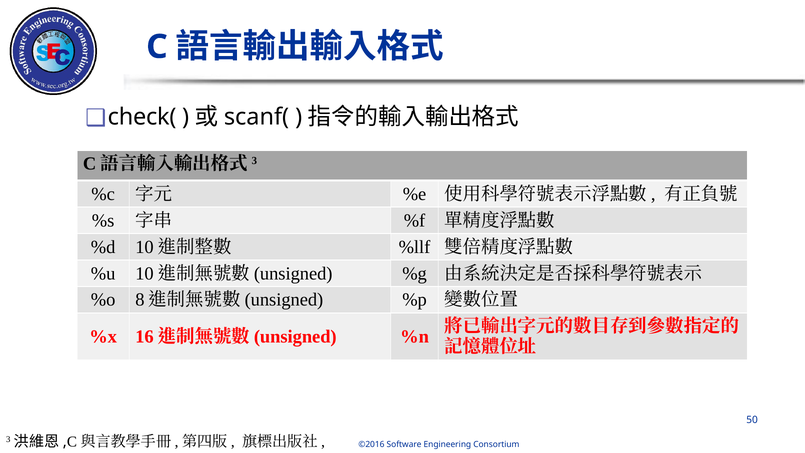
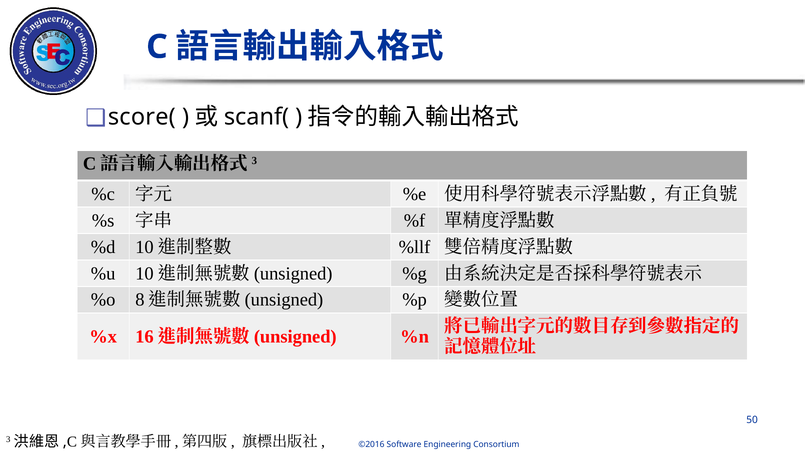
check(: check( -> score(
